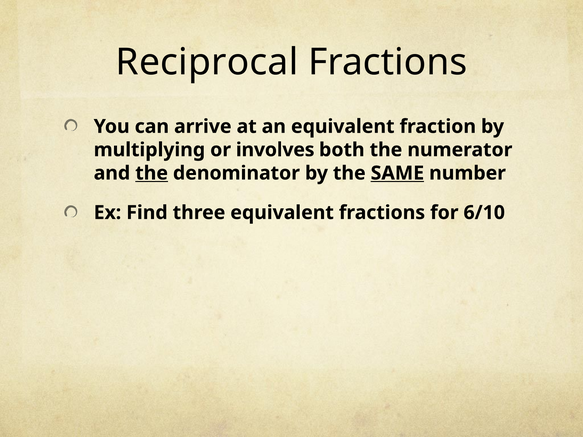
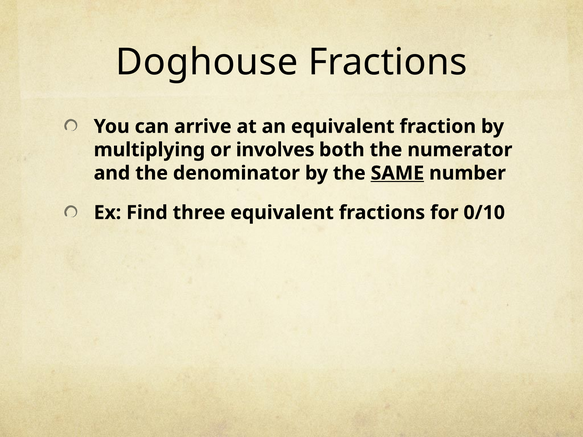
Reciprocal: Reciprocal -> Doghouse
the at (152, 173) underline: present -> none
6/10: 6/10 -> 0/10
